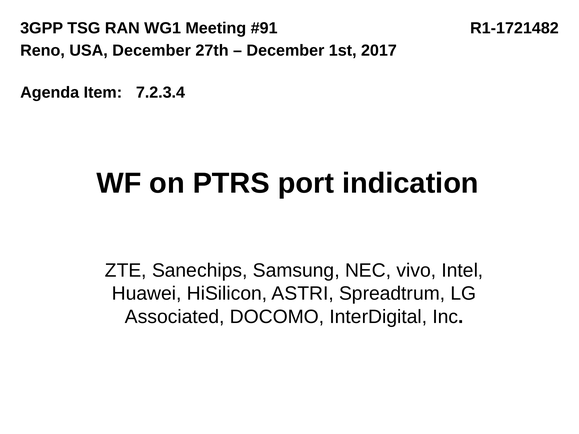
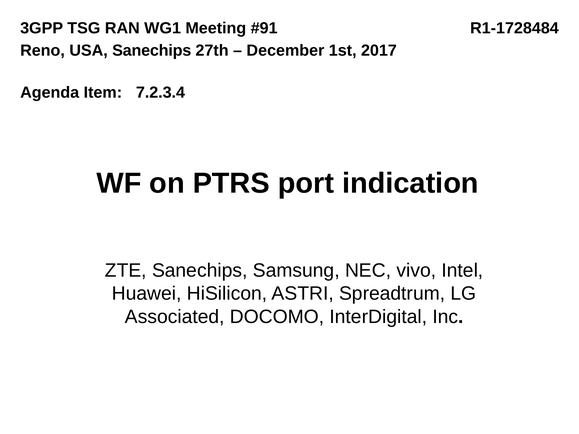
R1-1721482: R1-1721482 -> R1-1728484
USA December: December -> Sanechips
